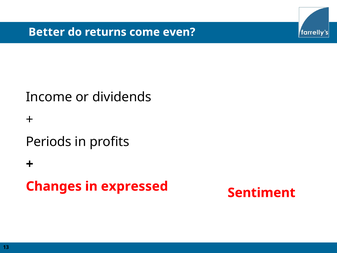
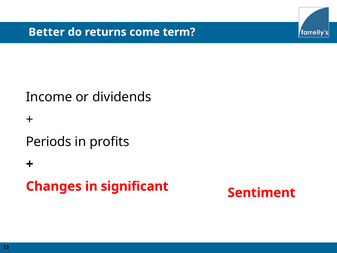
even: even -> term
expressed: expressed -> significant
